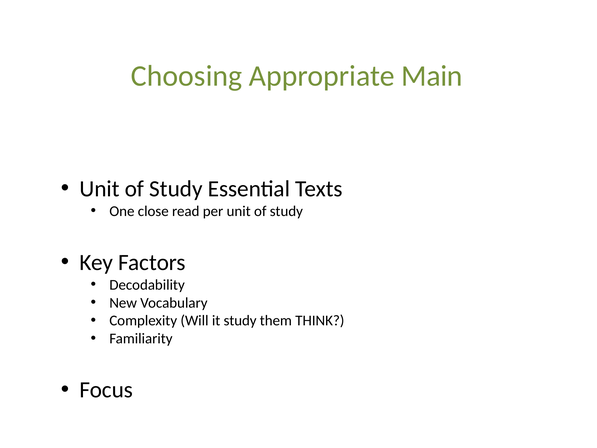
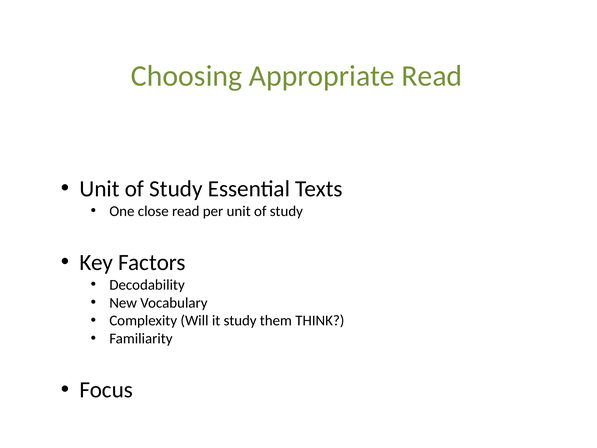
Appropriate Main: Main -> Read
